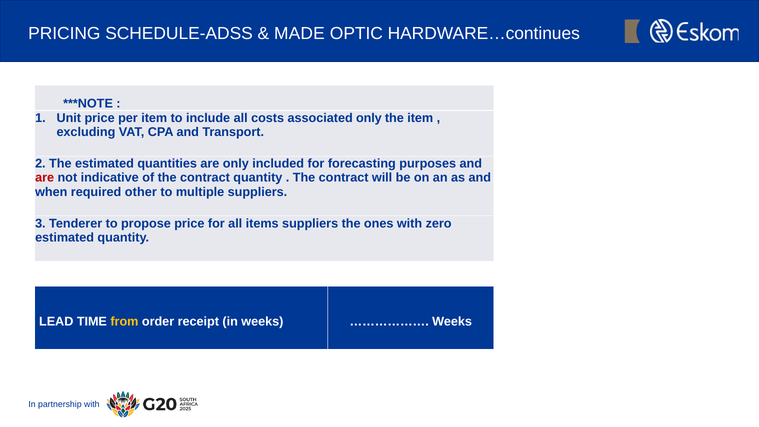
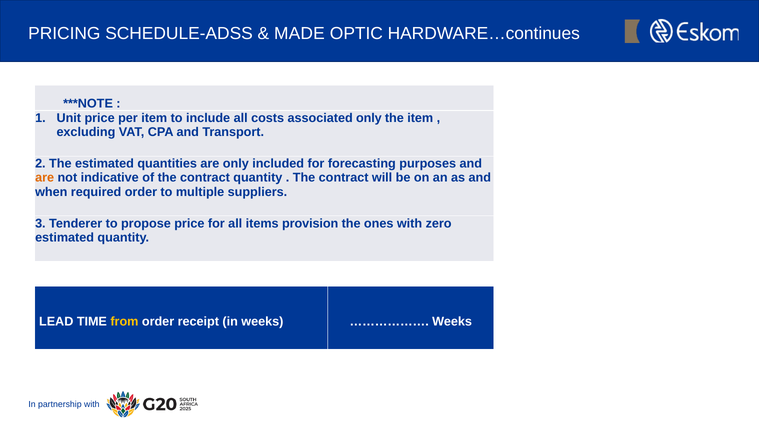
are at (45, 178) colour: red -> orange
required other: other -> order
items suppliers: suppliers -> provision
